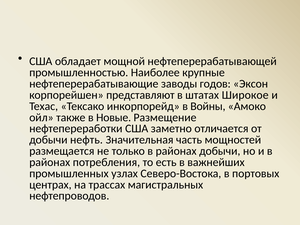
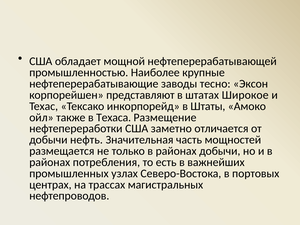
годов: годов -> тесно
Войны: Войны -> Штаты
Новые: Новые -> Техаса
